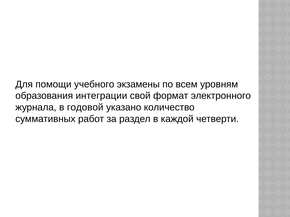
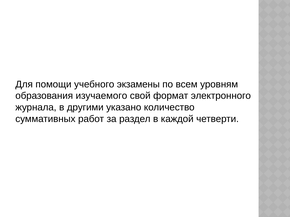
интеграции: интеграции -> изучаемого
годовой: годовой -> другими
